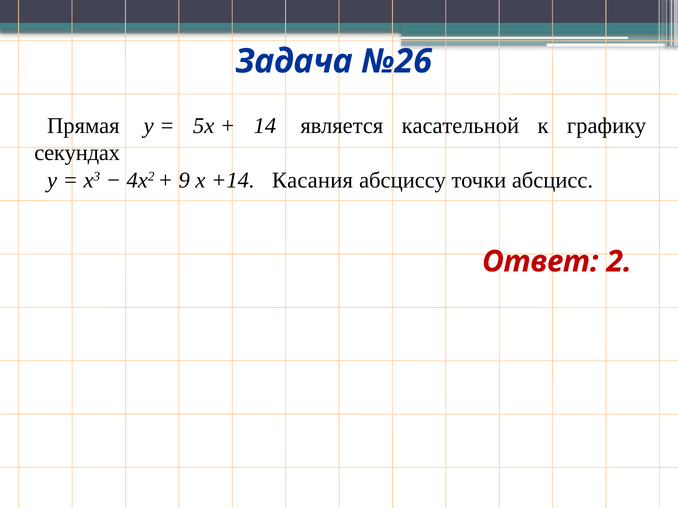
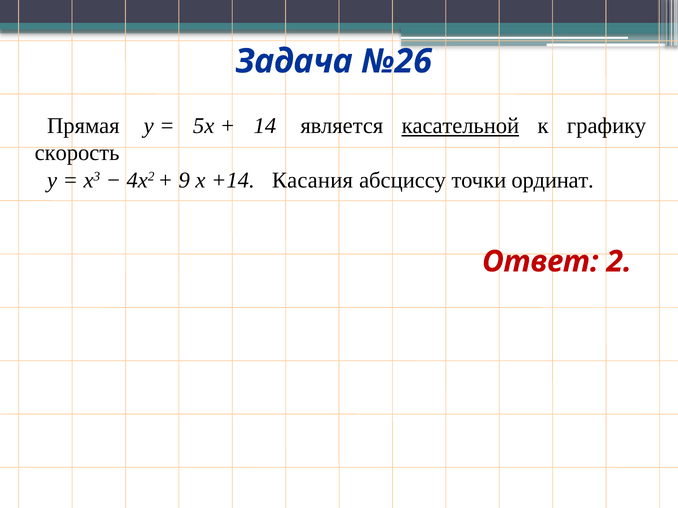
касательной underline: none -> present
секундах: секундах -> скорость
абсцисс: абсцисс -> ординат
